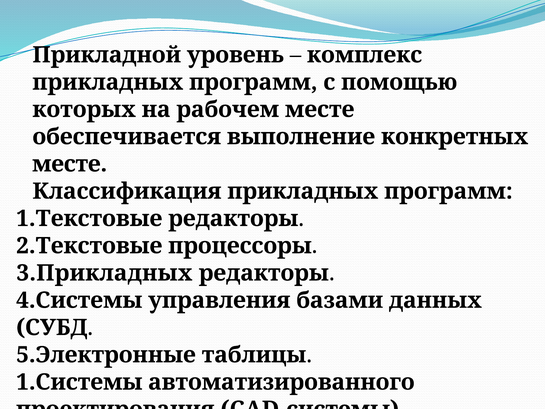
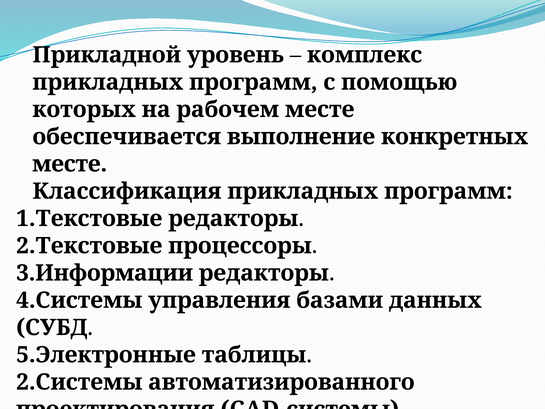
3.Прикладных: 3.Прикладных -> 3.Информации
1.Системы: 1.Системы -> 2.Системы
